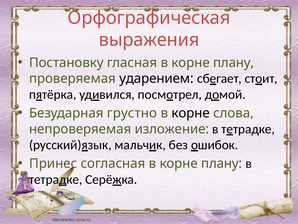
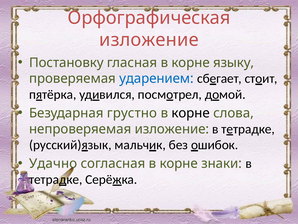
выражения at (149, 40): выражения -> изложение
гласная в корне плану: плану -> языку
ударением colour: black -> blue
Принес: Принес -> Удачно
согласная в корне плану: плану -> знаки
